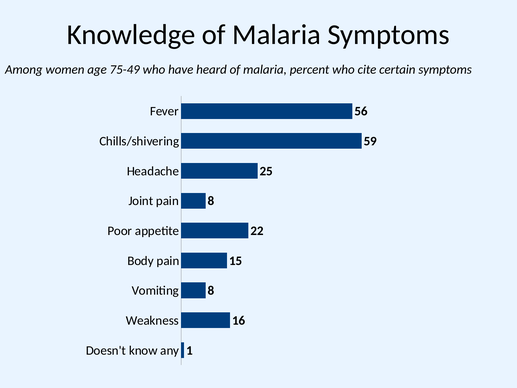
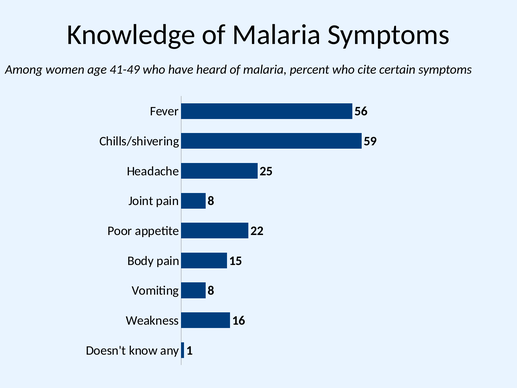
75-49: 75-49 -> 41-49
